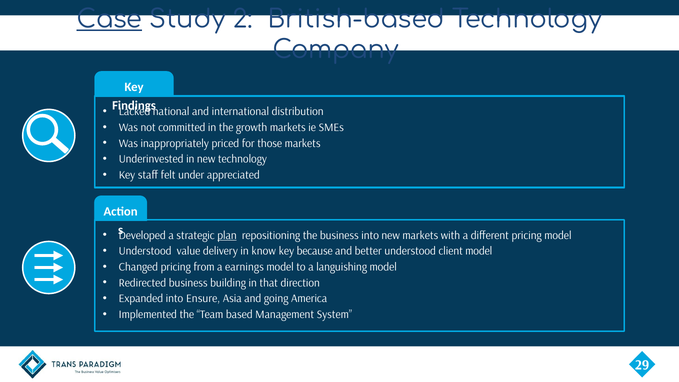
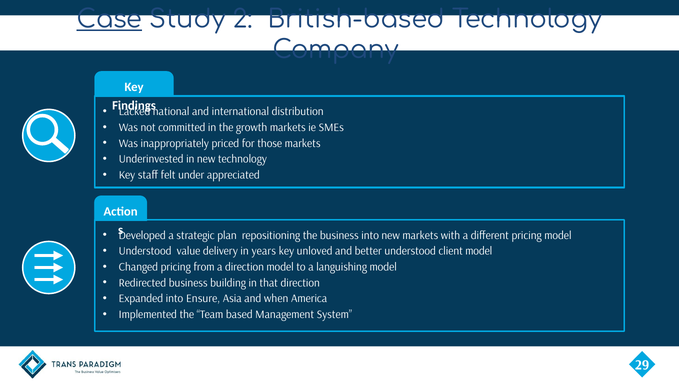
plan underline: present -> none
know: know -> years
because: because -> unloved
a earnings: earnings -> direction
going: going -> when
